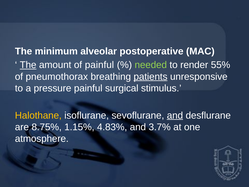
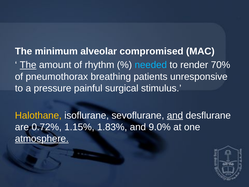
postoperative: postoperative -> compromised
of painful: painful -> rhythm
needed colour: light green -> light blue
55%: 55% -> 70%
patients underline: present -> none
8.75%: 8.75% -> 0.72%
4.83%: 4.83% -> 1.83%
3.7%: 3.7% -> 9.0%
atmosphere underline: none -> present
